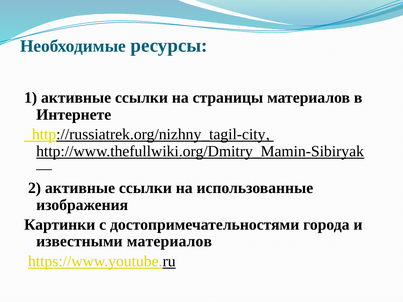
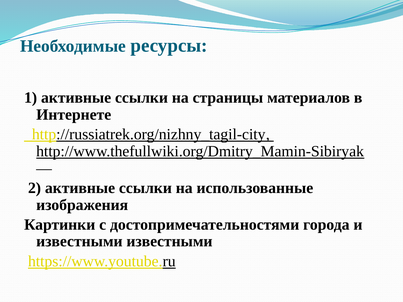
известными материалов: материалов -> известными
